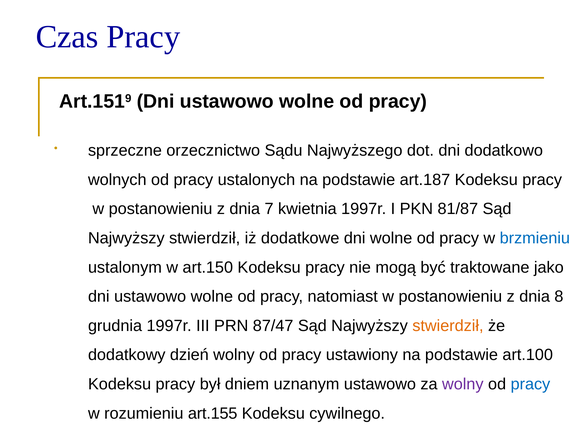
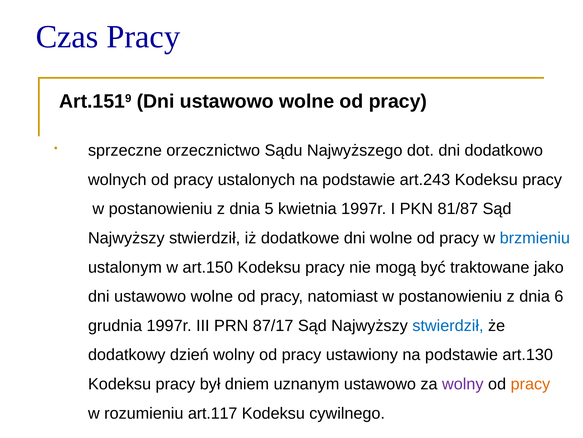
art.187: art.187 -> art.243
7: 7 -> 5
8: 8 -> 6
87/47: 87/47 -> 87/17
stwierdził at (448, 325) colour: orange -> blue
art.100: art.100 -> art.130
pracy at (530, 383) colour: blue -> orange
art.155: art.155 -> art.117
